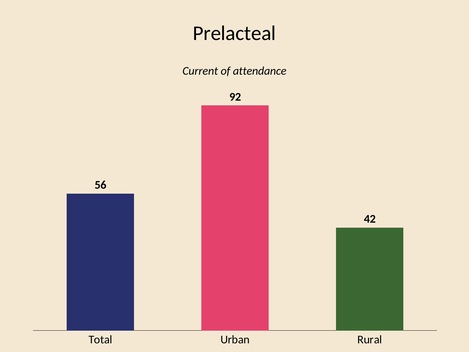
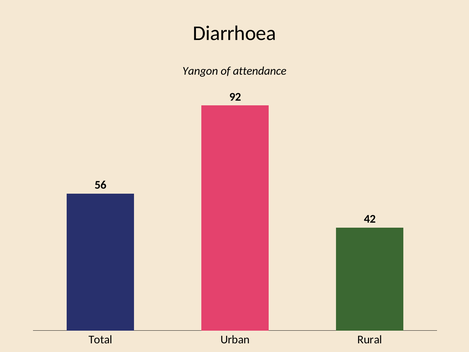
Prelacteal: Prelacteal -> Diarrhoea
Current: Current -> Yangon
